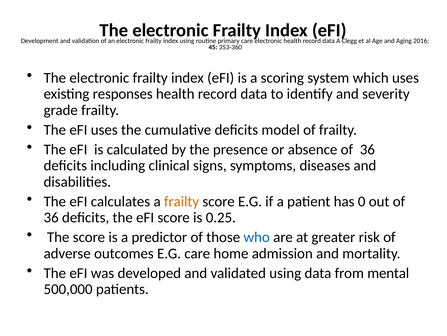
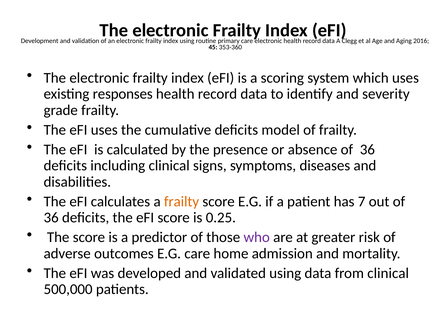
0: 0 -> 7
who colour: blue -> purple
from mental: mental -> clinical
